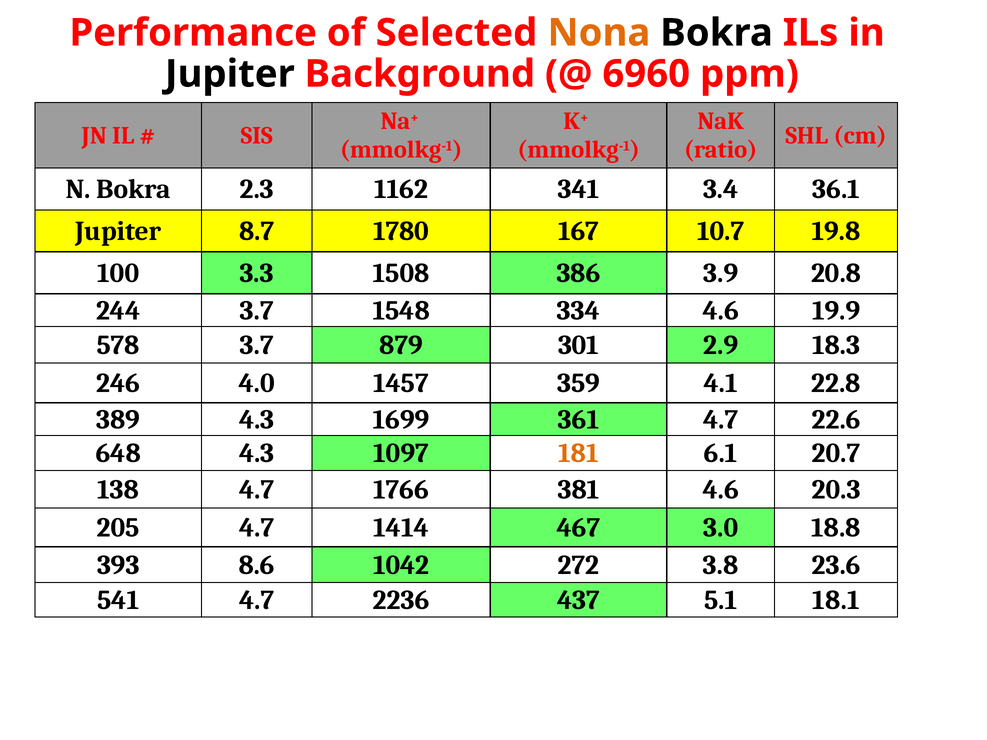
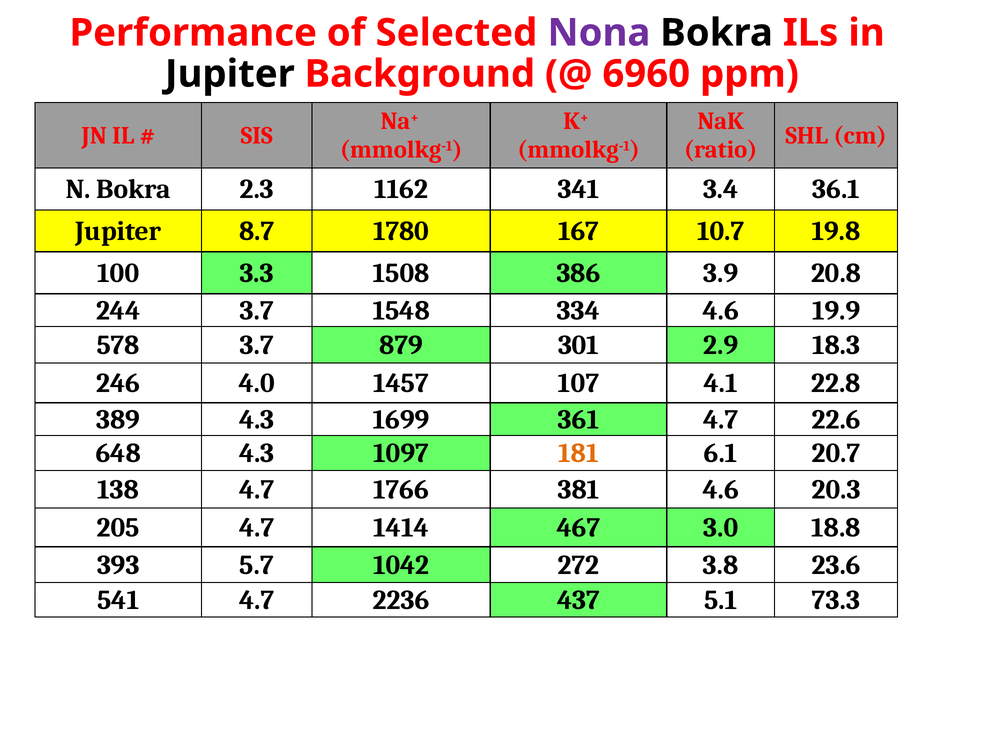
Nona colour: orange -> purple
359: 359 -> 107
8.6: 8.6 -> 5.7
18.1: 18.1 -> 73.3
